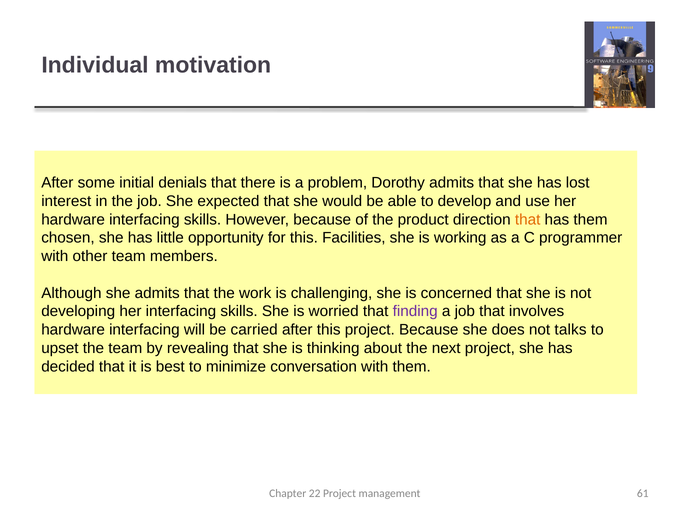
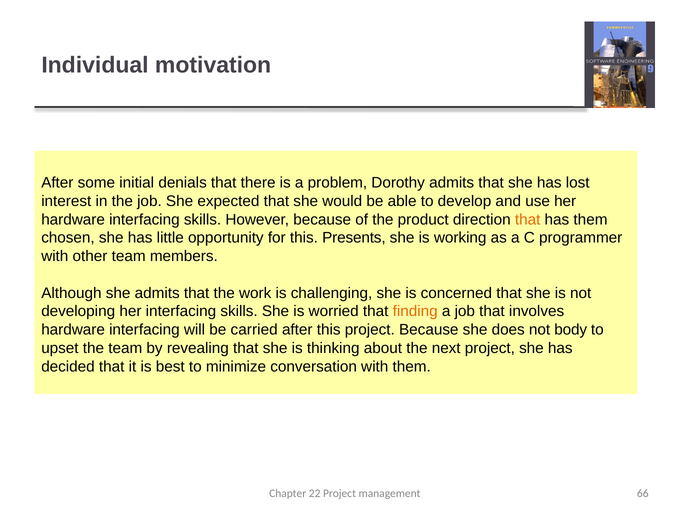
Facilities: Facilities -> Presents
finding colour: purple -> orange
talks: talks -> body
61: 61 -> 66
